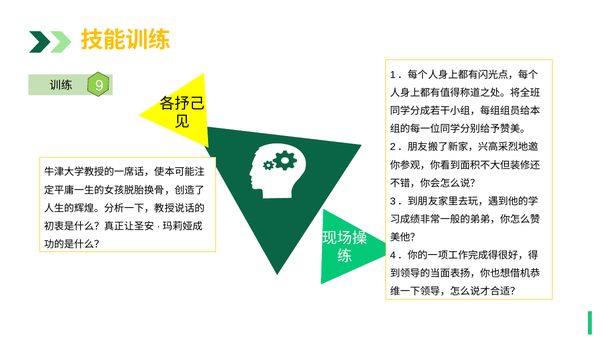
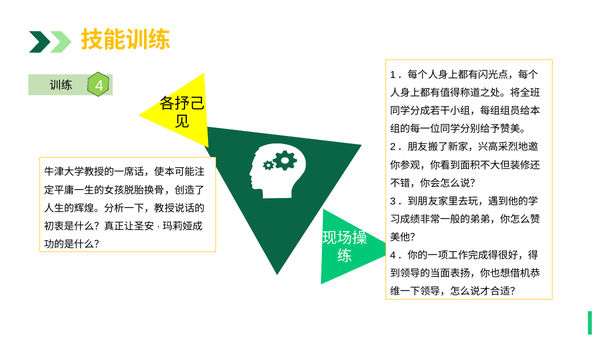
9: 9 -> 4
